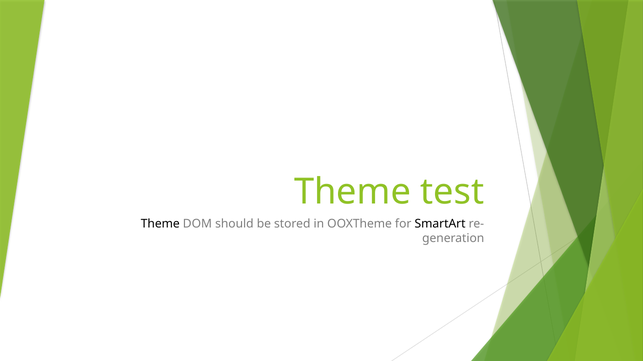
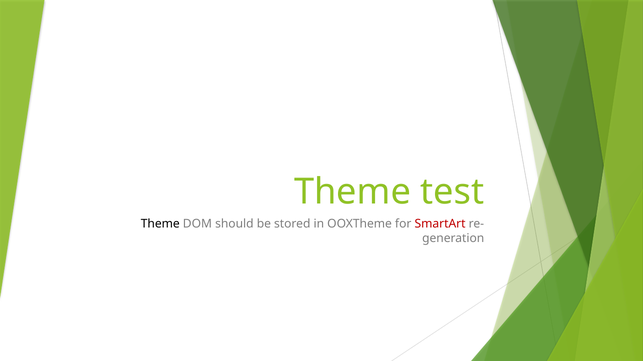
SmartArt colour: black -> red
